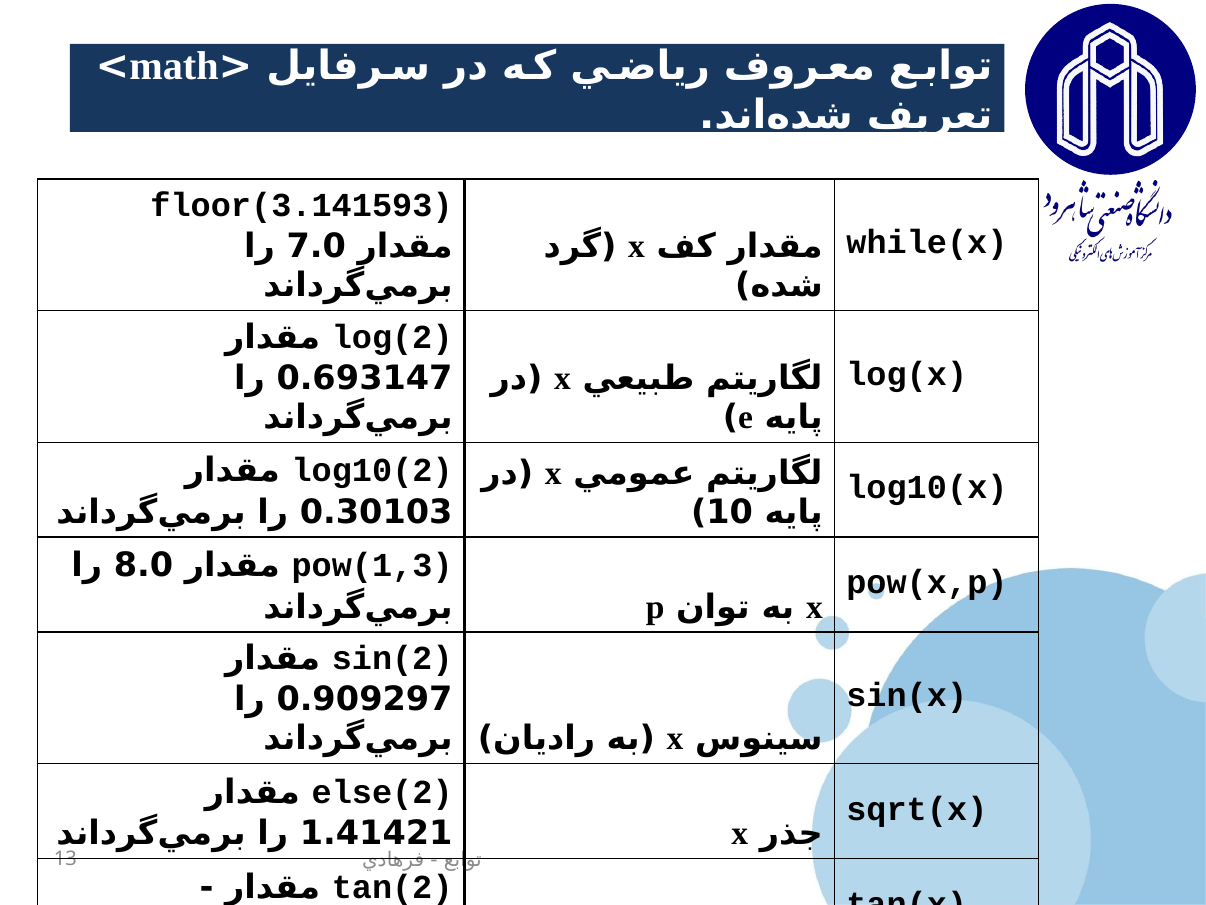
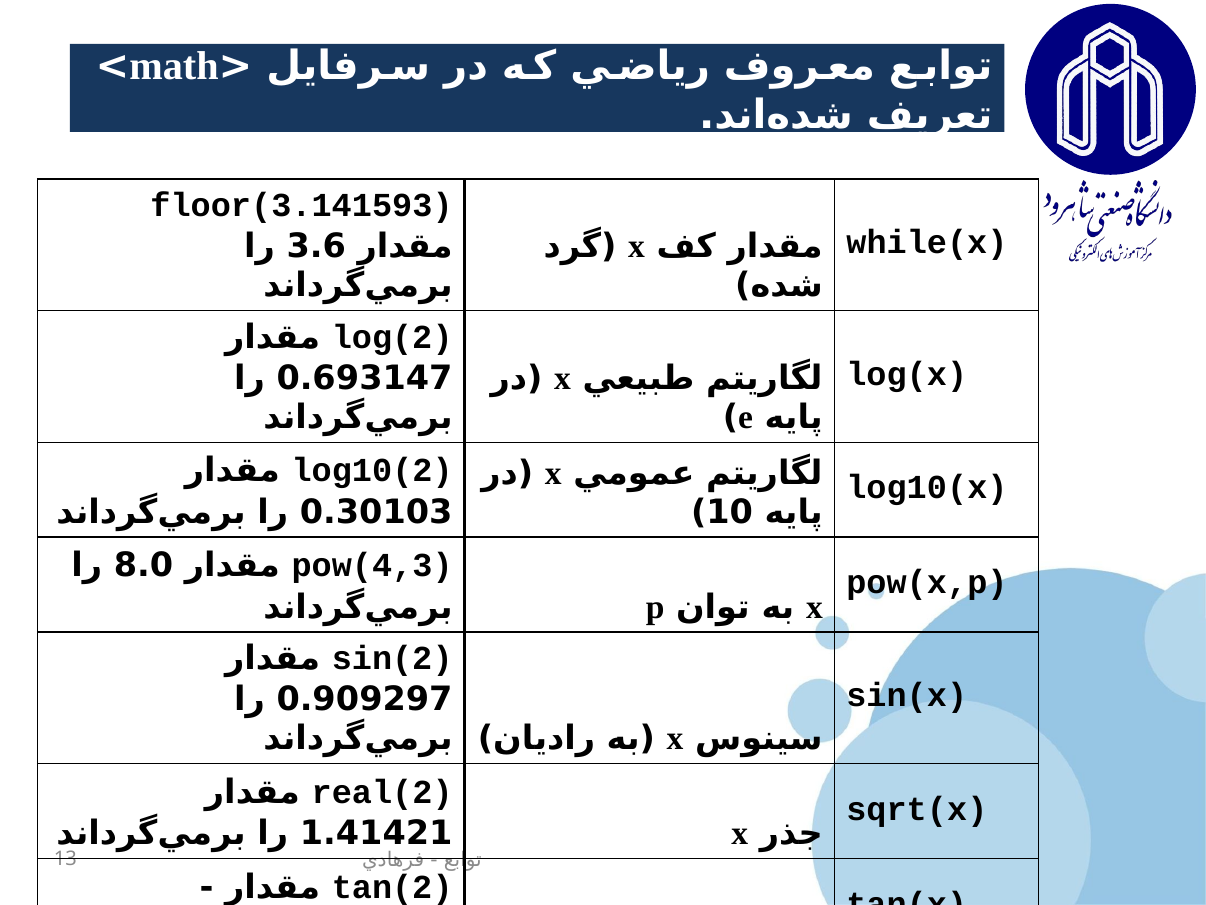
7.0: 7.0 -> 3.6
pow(1,3: pow(1,3 -> pow(4,3
else(2: else(2 -> real(2
